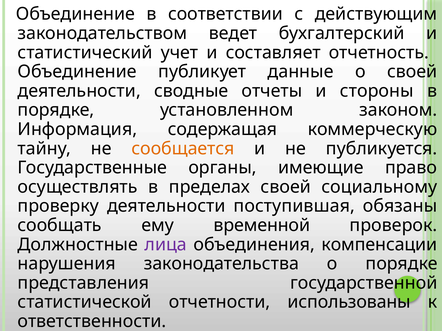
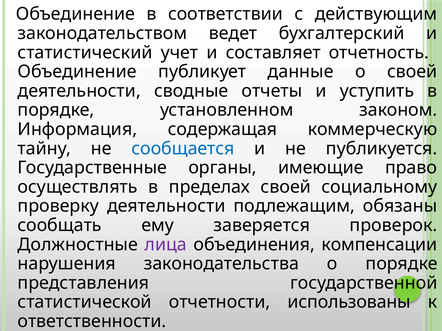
стороны: стороны -> уступить
сообщается colour: orange -> blue
поступившая: поступившая -> подлежащим
временной: временной -> заверяется
